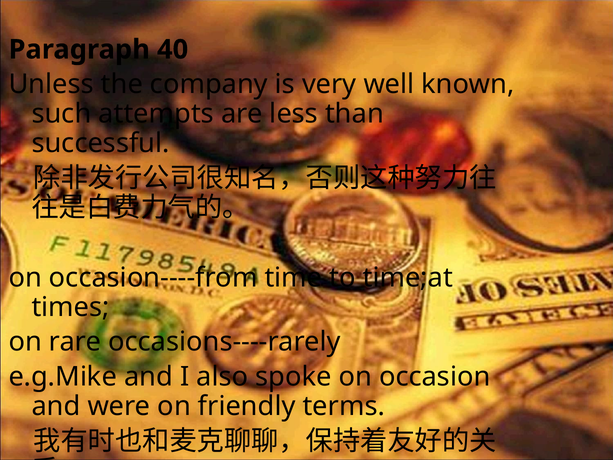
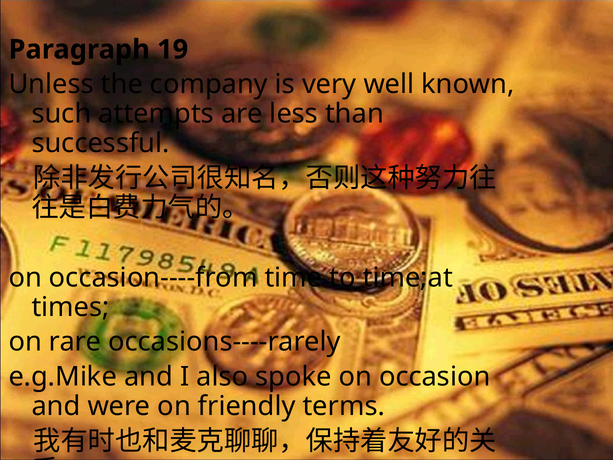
40: 40 -> 19
